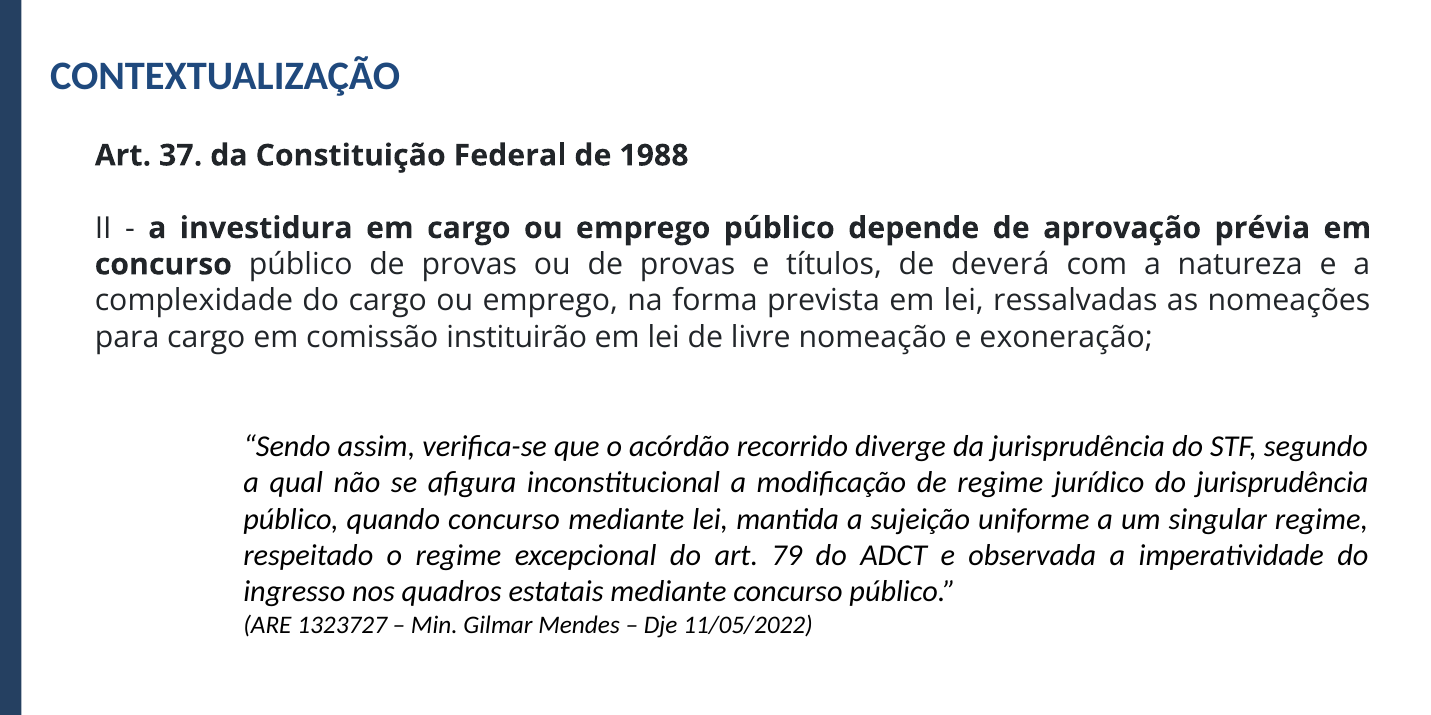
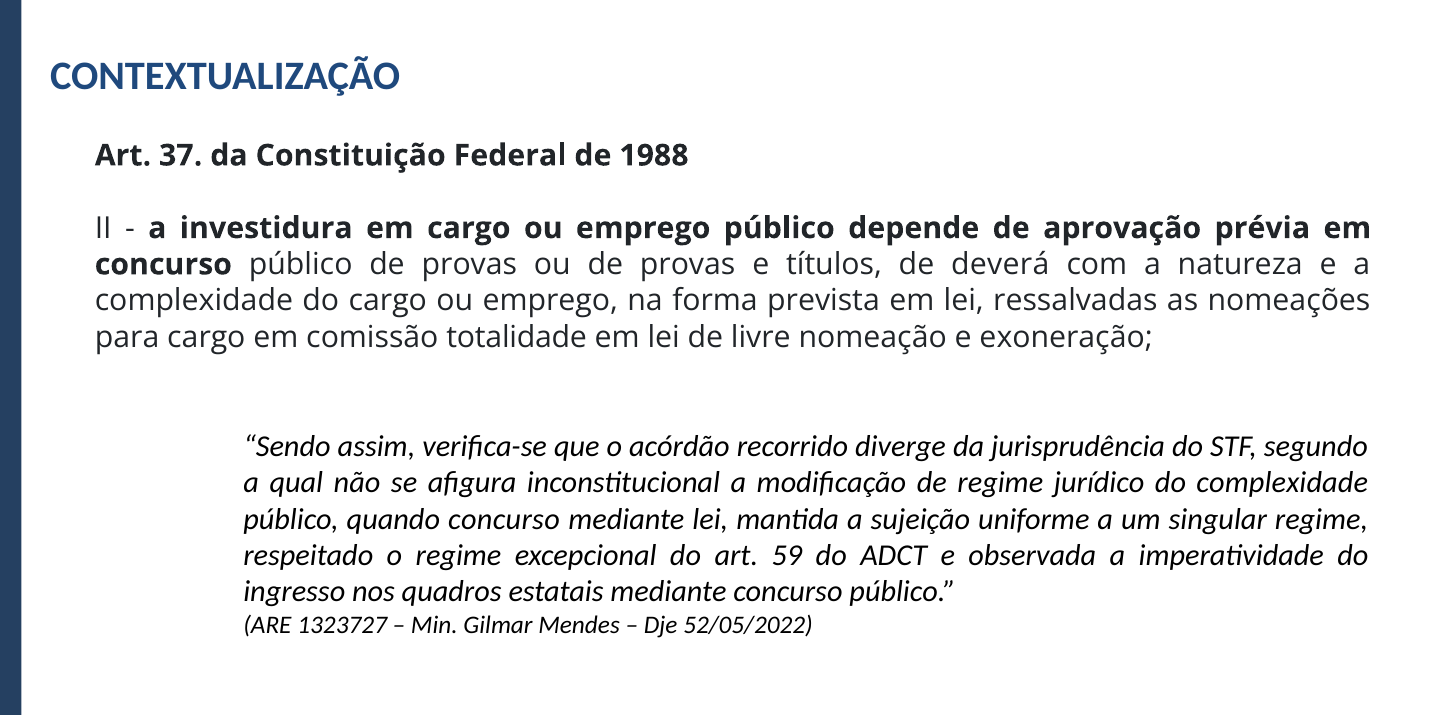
instituirão: instituirão -> totalidade
do jurisprudência: jurisprudência -> complexidade
79: 79 -> 59
11/05/2022: 11/05/2022 -> 52/05/2022
